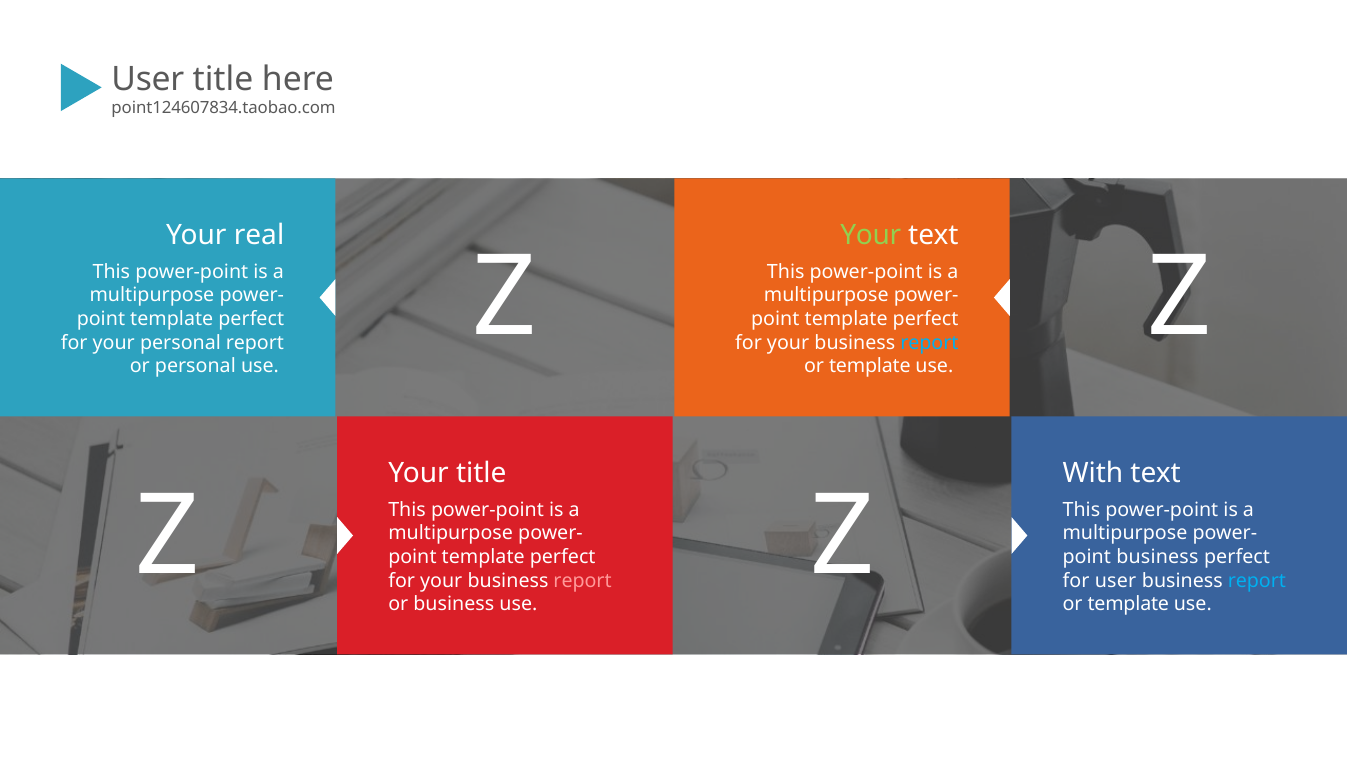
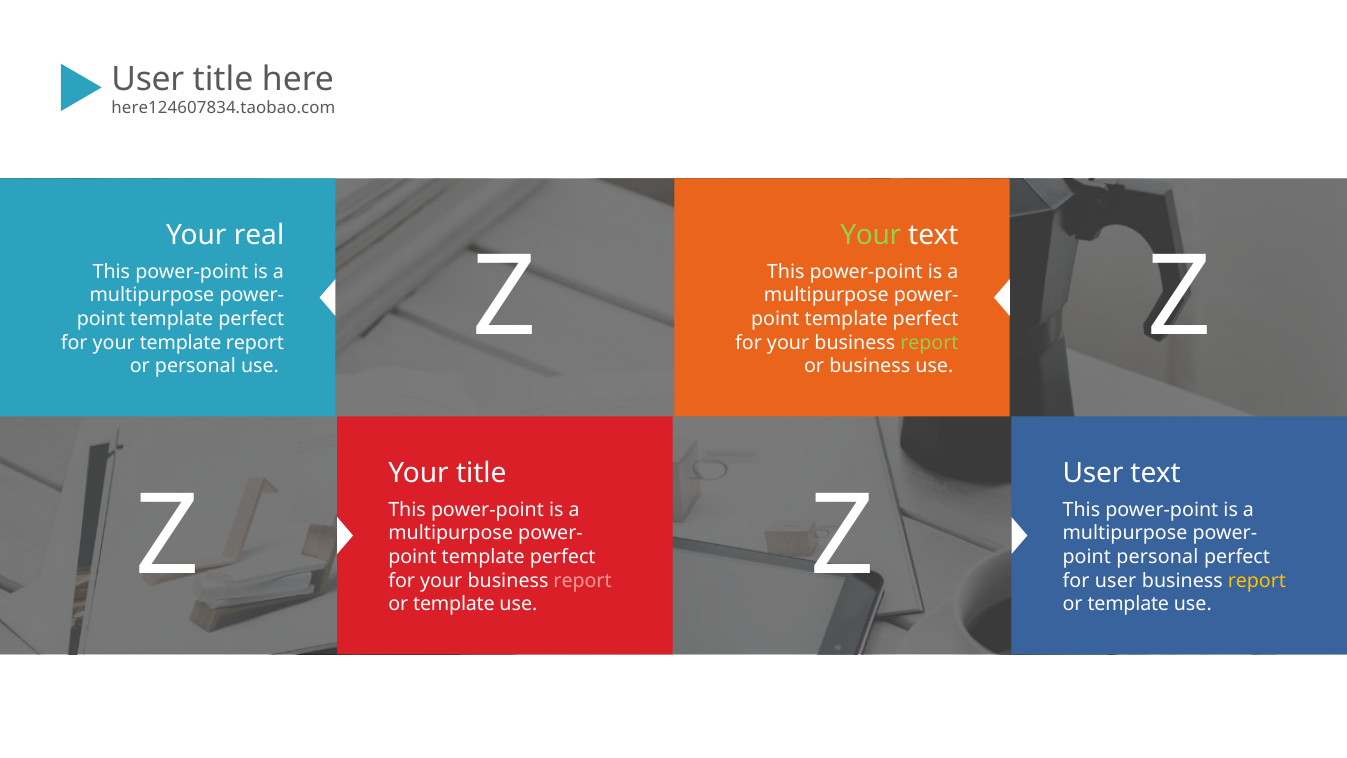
point124607834.taobao.com: point124607834.taobao.com -> here124607834.taobao.com
your personal: personal -> template
report at (929, 342) colour: light blue -> light green
template at (870, 366): template -> business
With at (1093, 473): With -> User
business at (1157, 557): business -> personal
report at (1257, 580) colour: light blue -> yellow
business at (454, 604): business -> template
